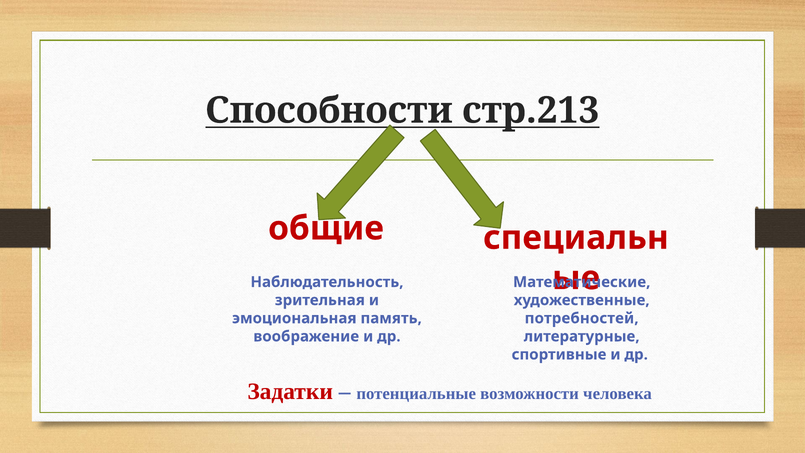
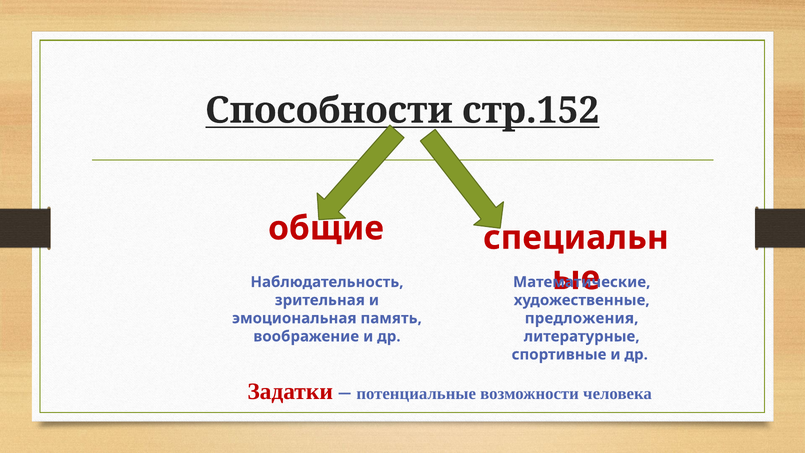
стр.213: стр.213 -> стр.152
потребностей: потребностей -> предложения
